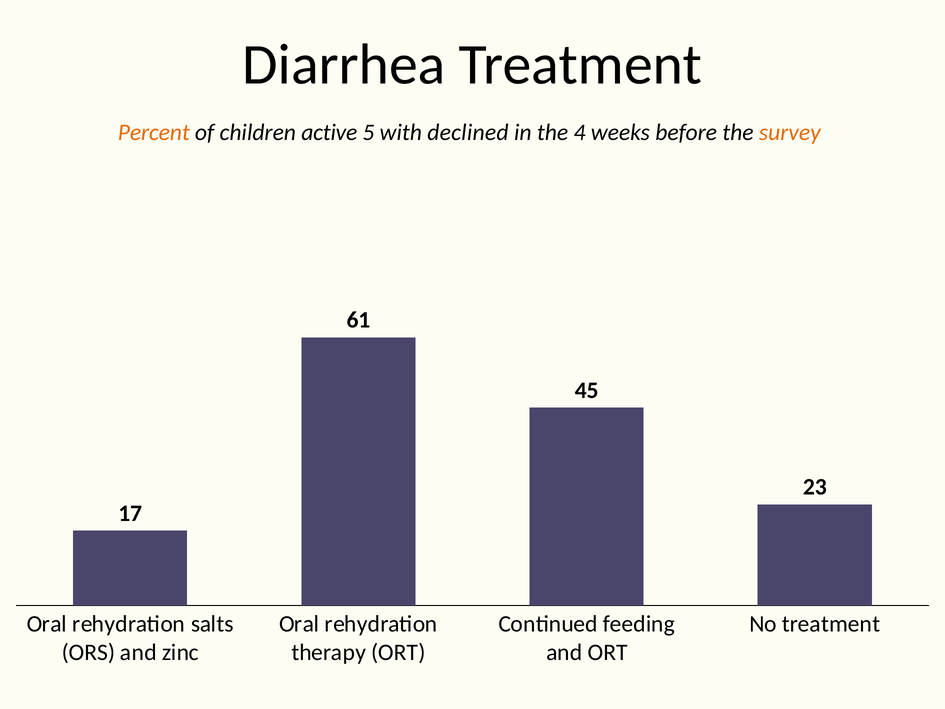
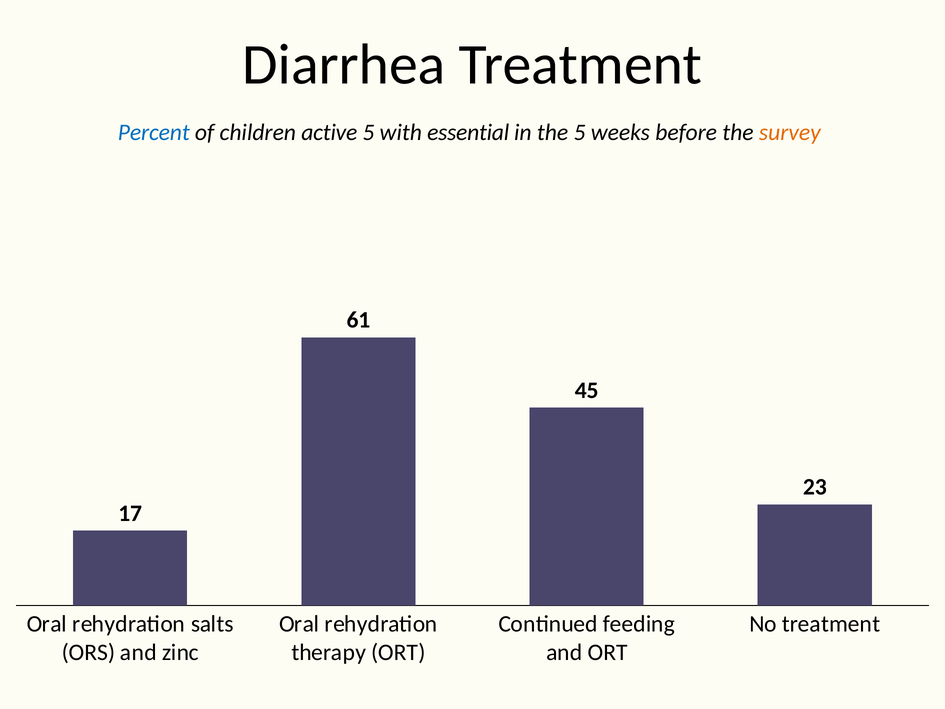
Percent colour: orange -> blue
declined: declined -> essential
the 4: 4 -> 5
